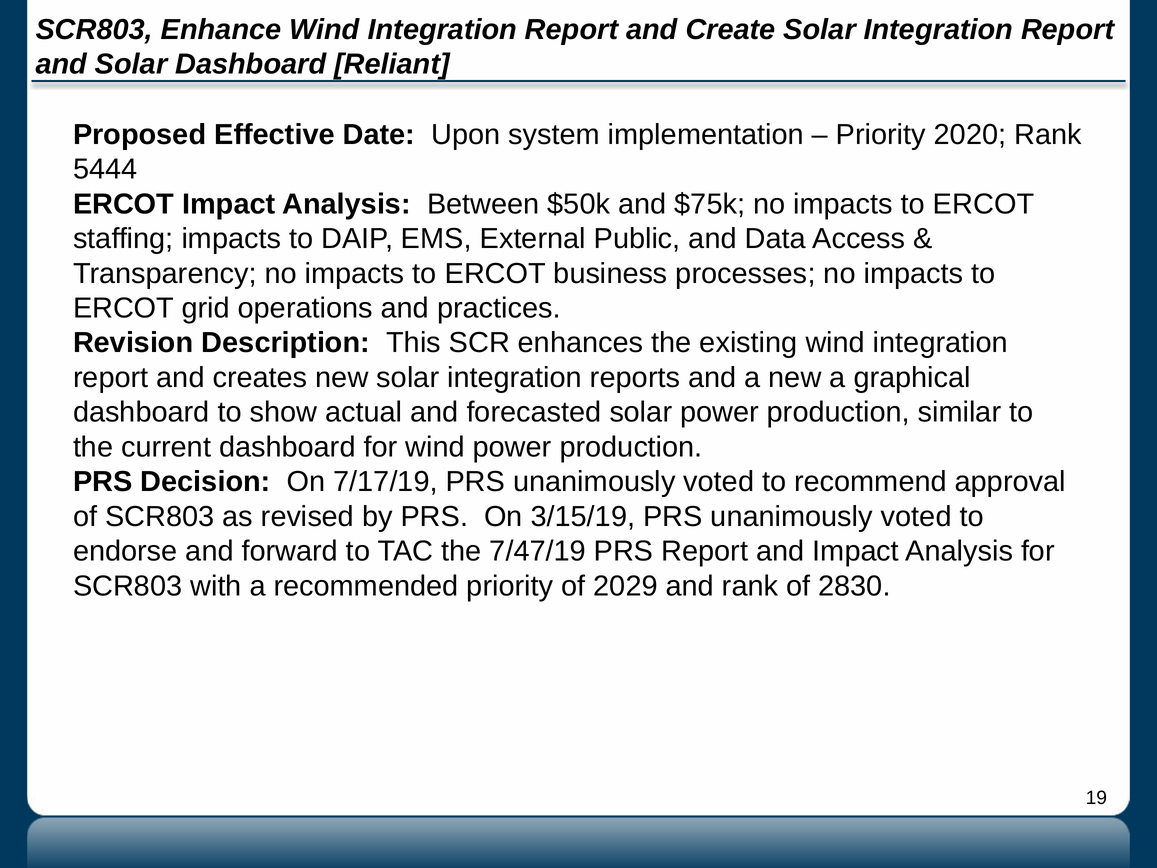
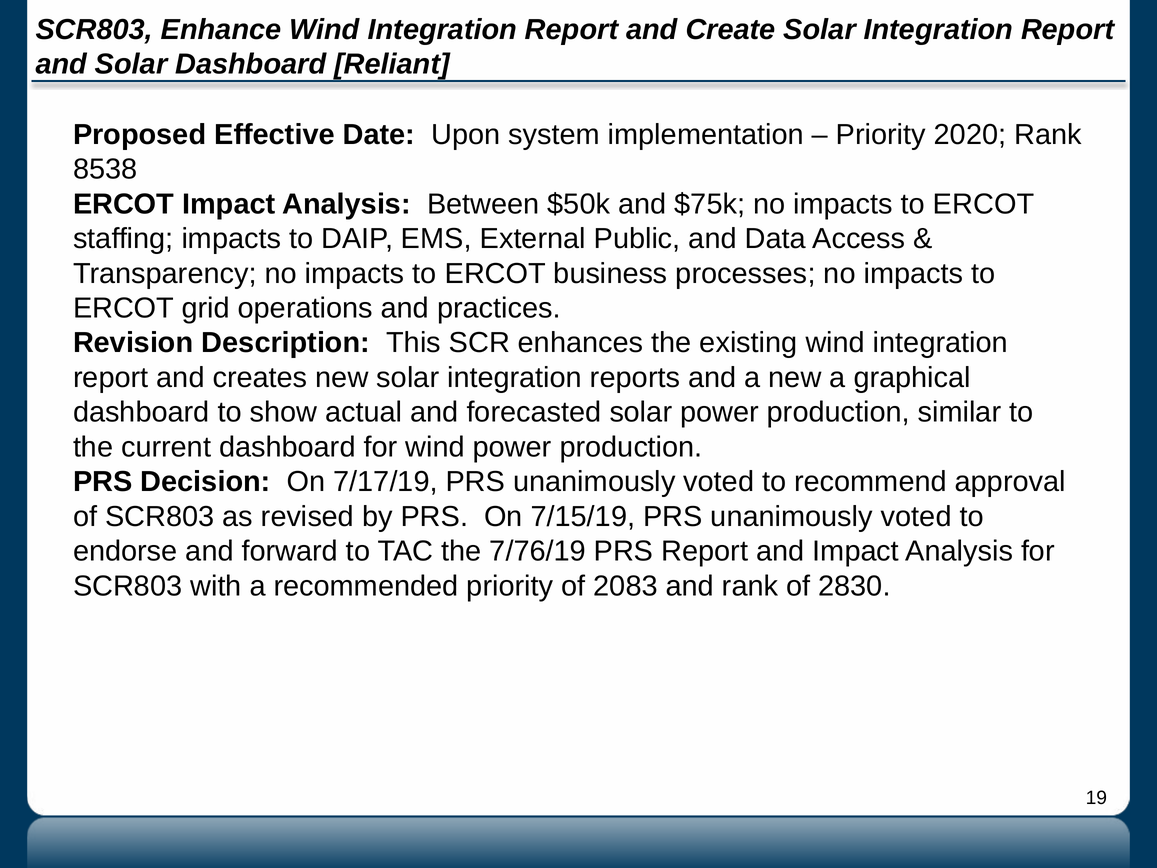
5444: 5444 -> 8538
3/15/19: 3/15/19 -> 7/15/19
7/47/19: 7/47/19 -> 7/76/19
2029: 2029 -> 2083
